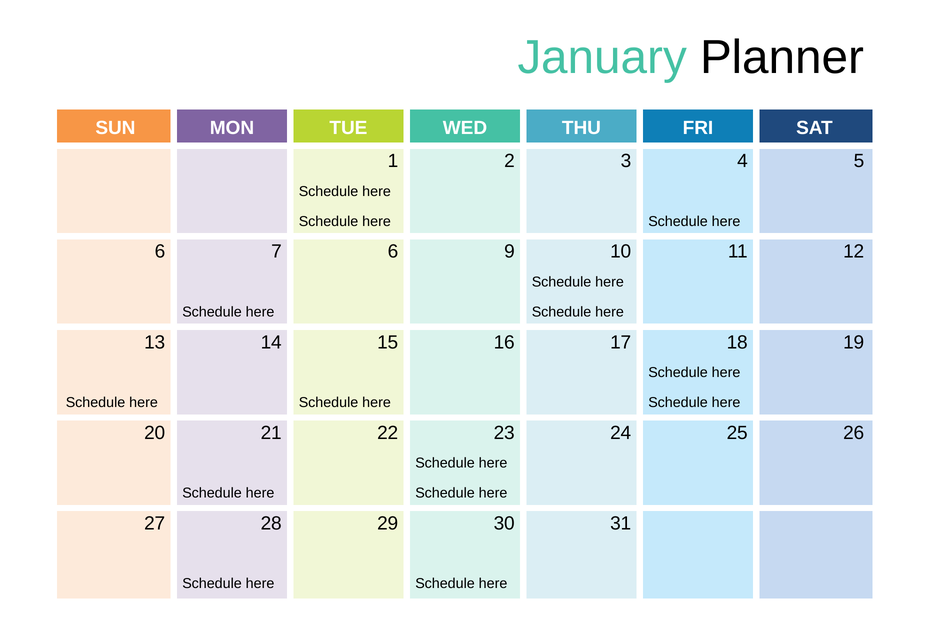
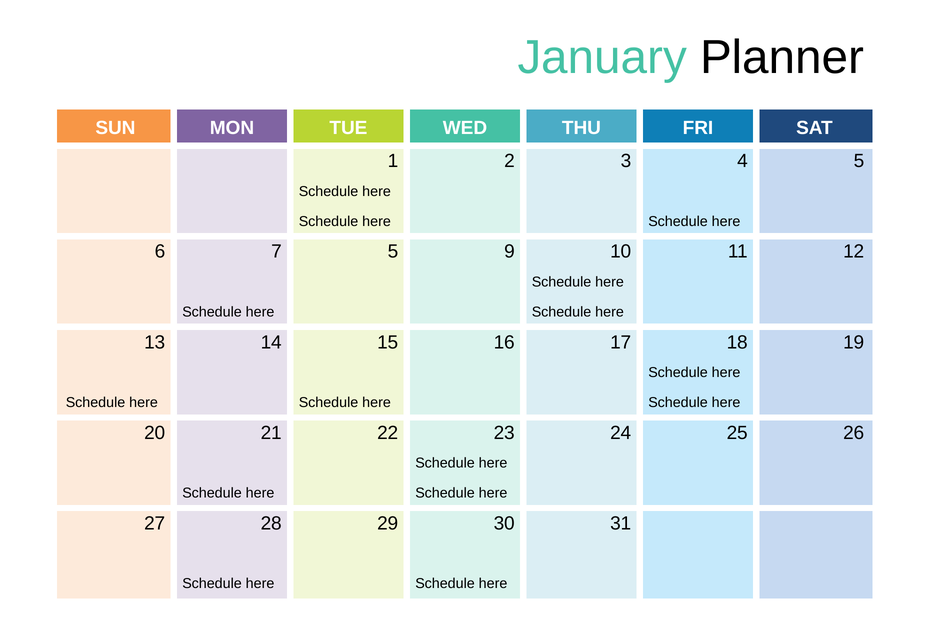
7 6: 6 -> 5
